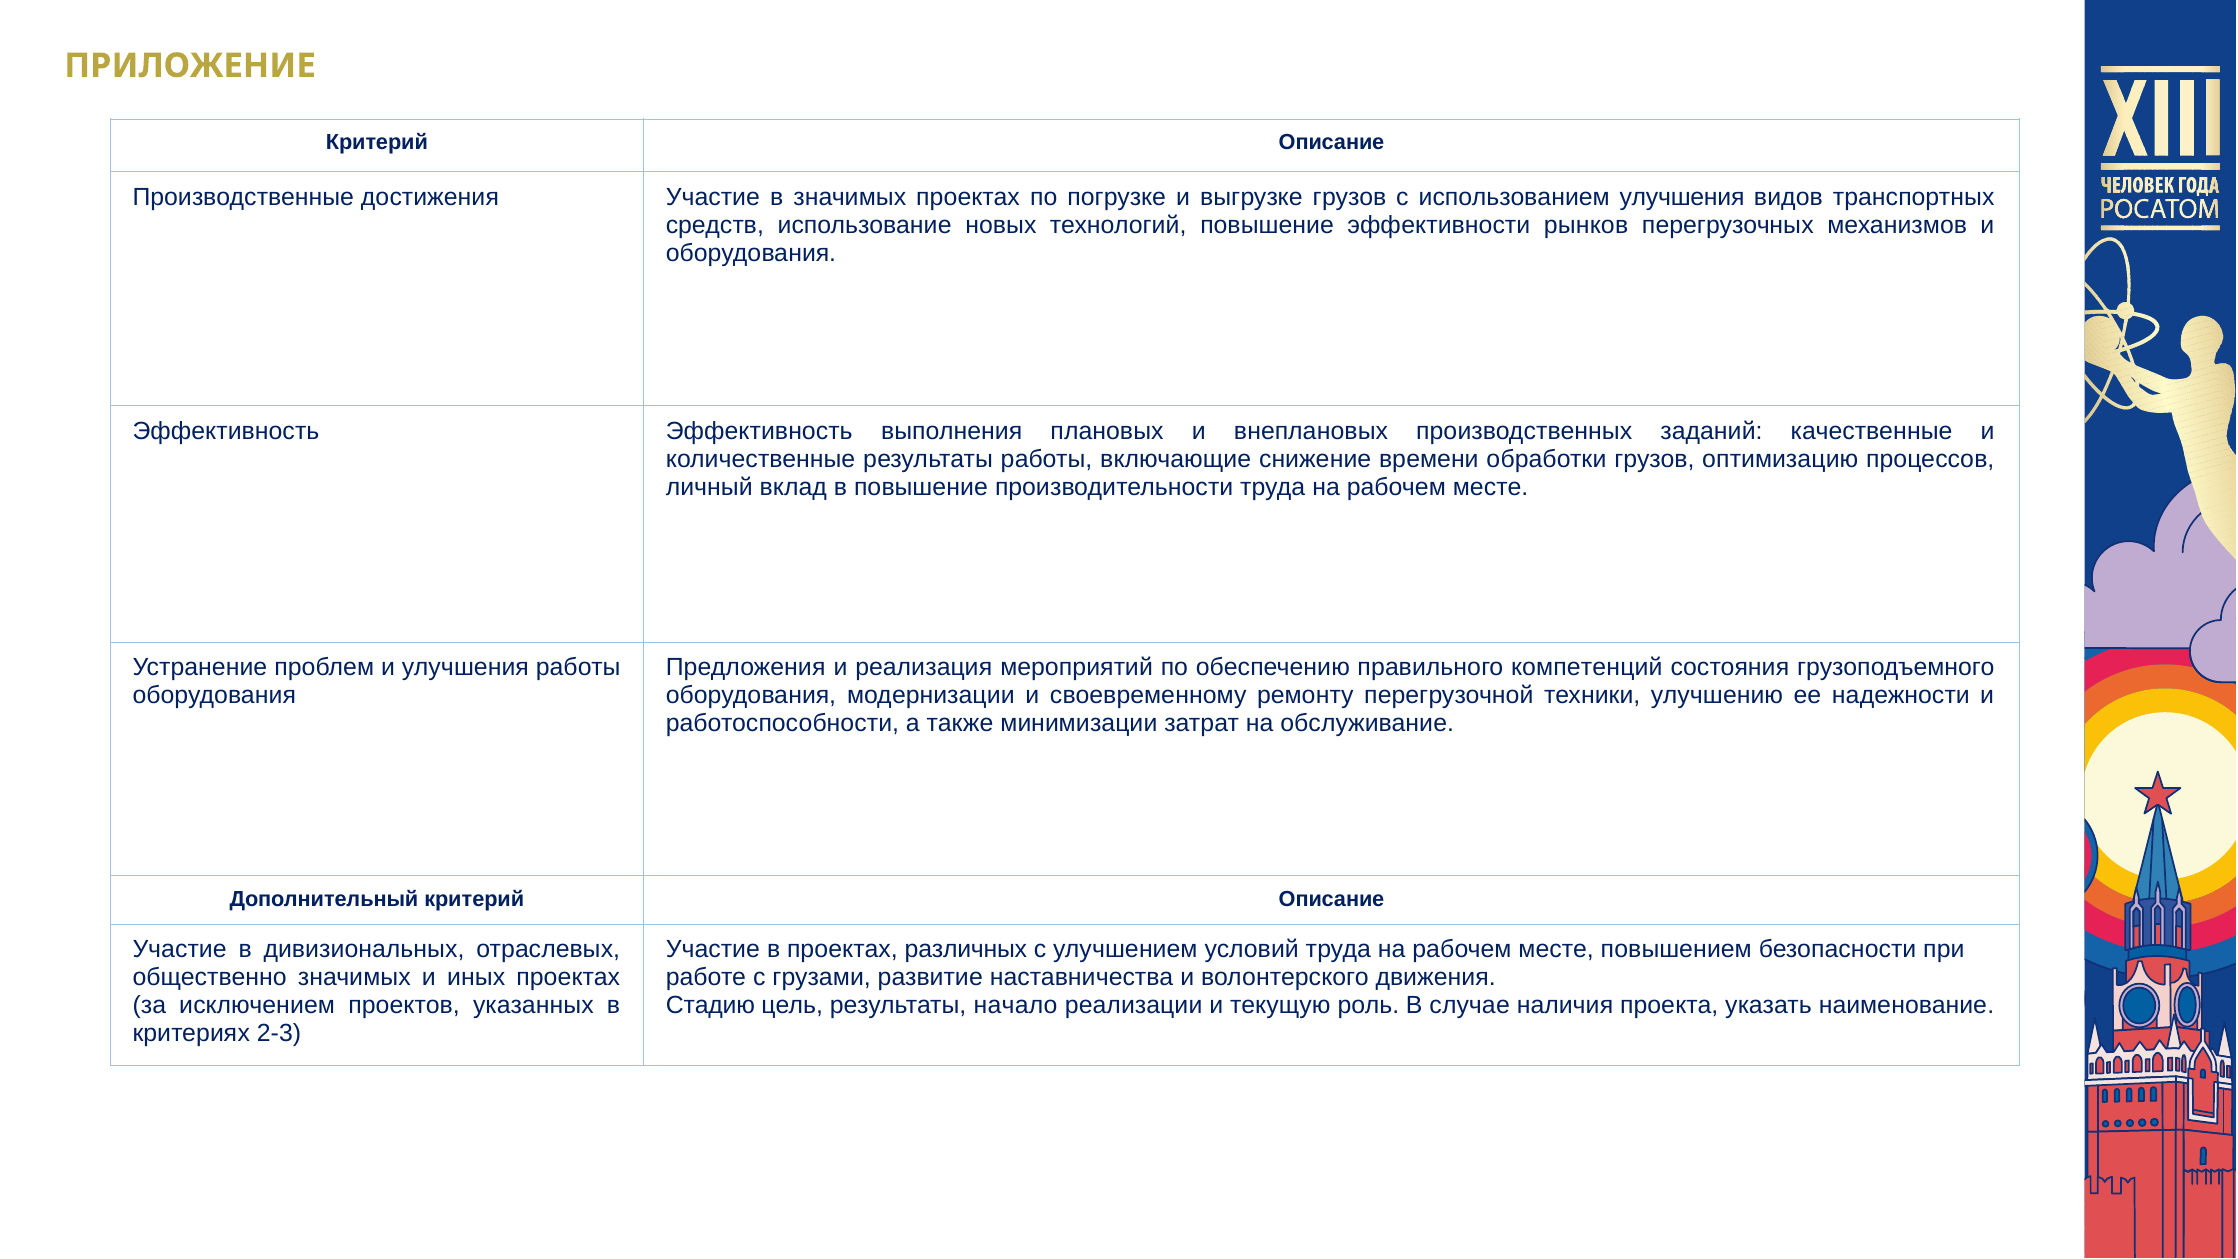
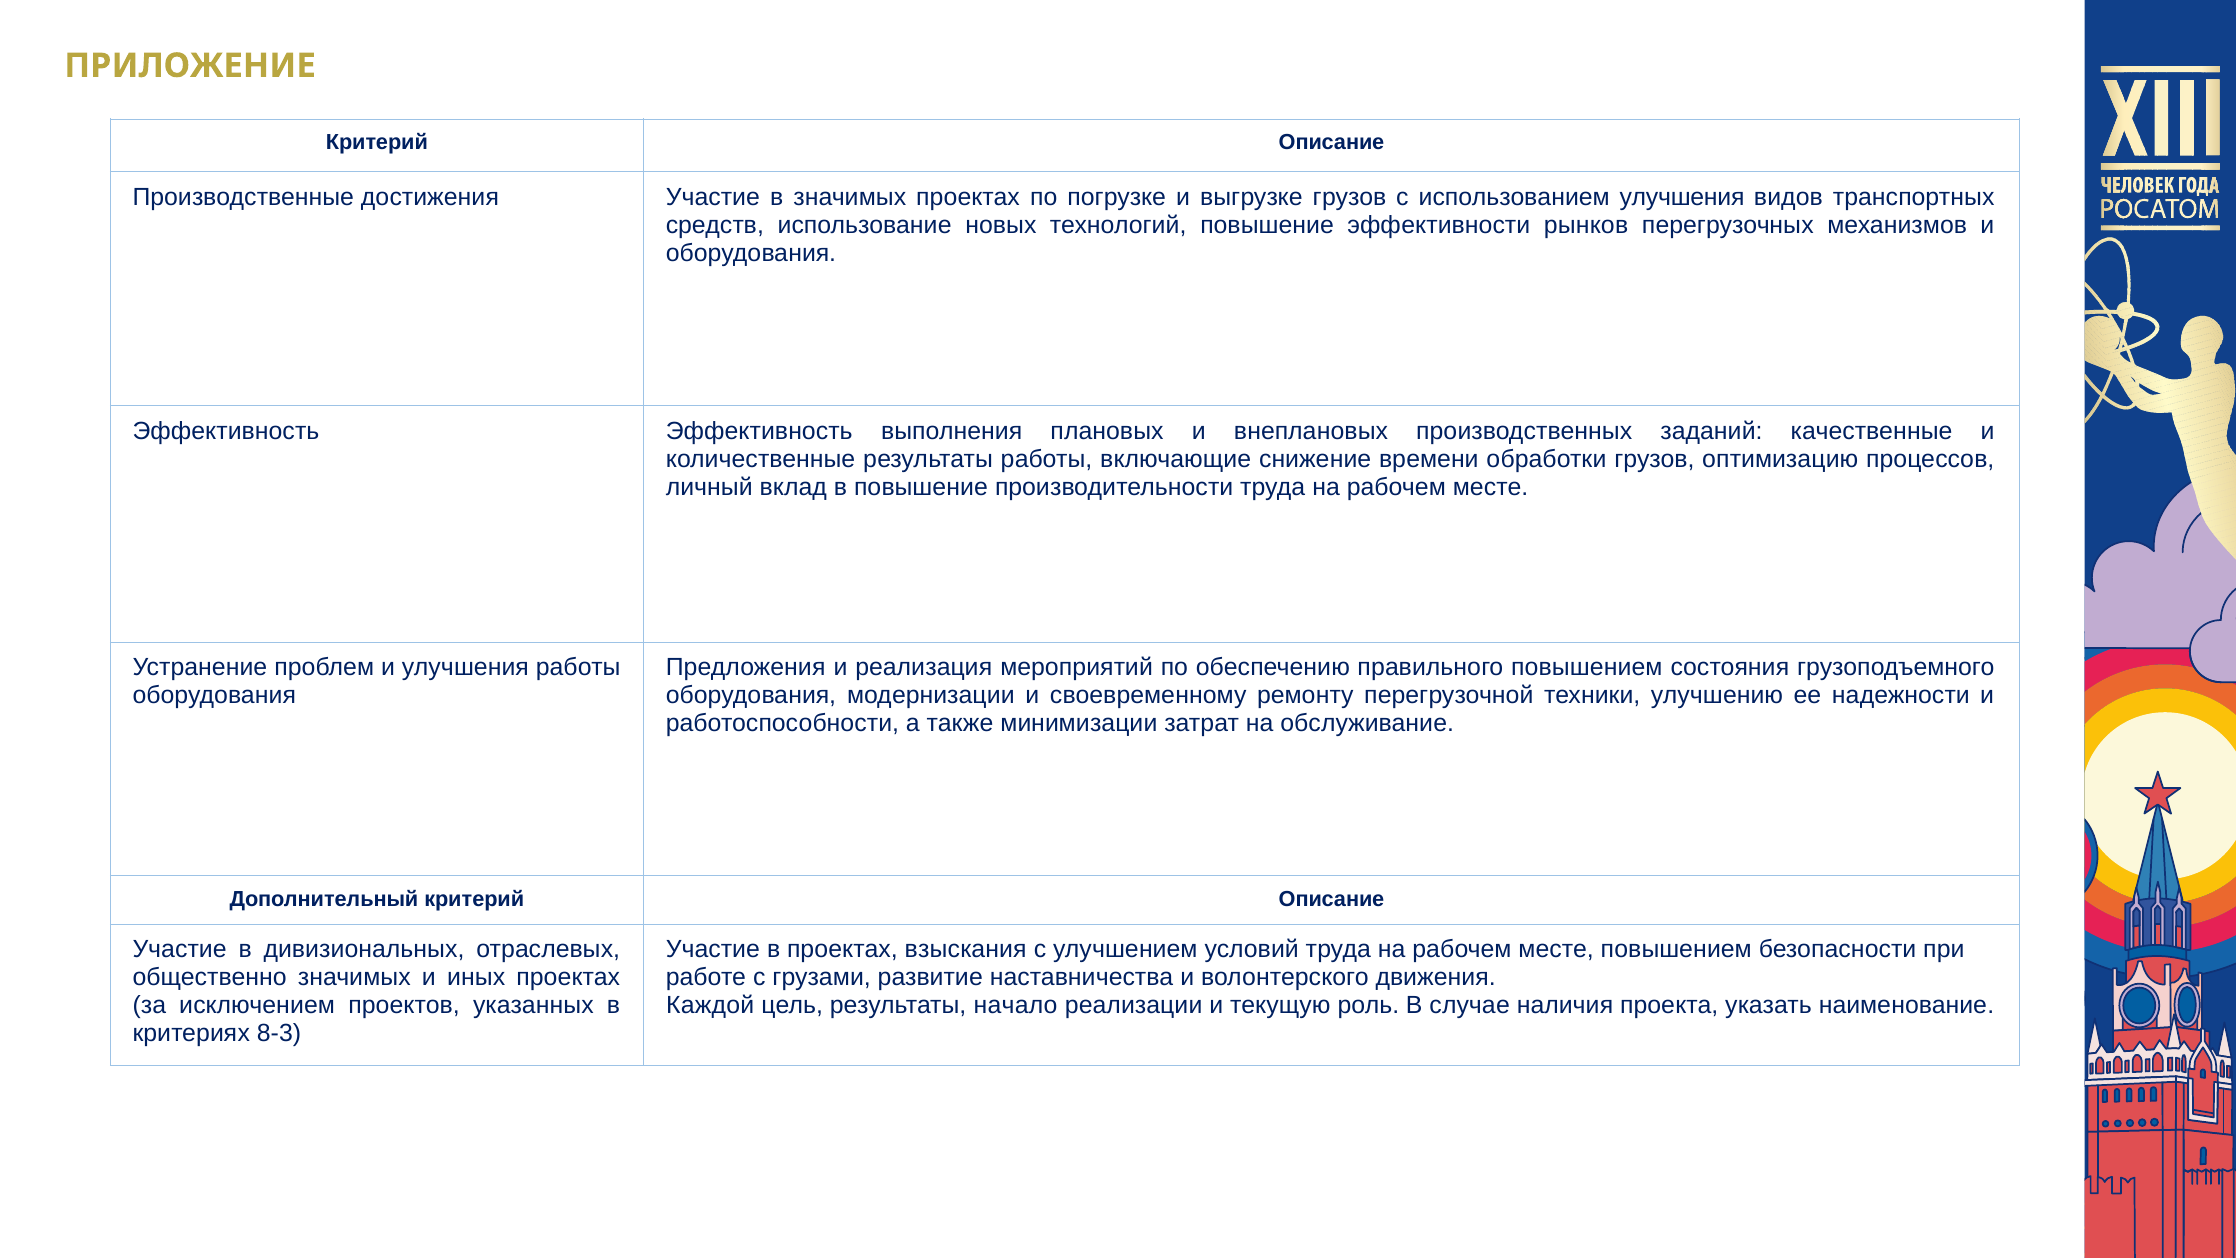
правильного компетенций: компетенций -> повышением
различных: различных -> взыскания
Стадию: Стадию -> Каждой
2-3: 2-3 -> 8-3
